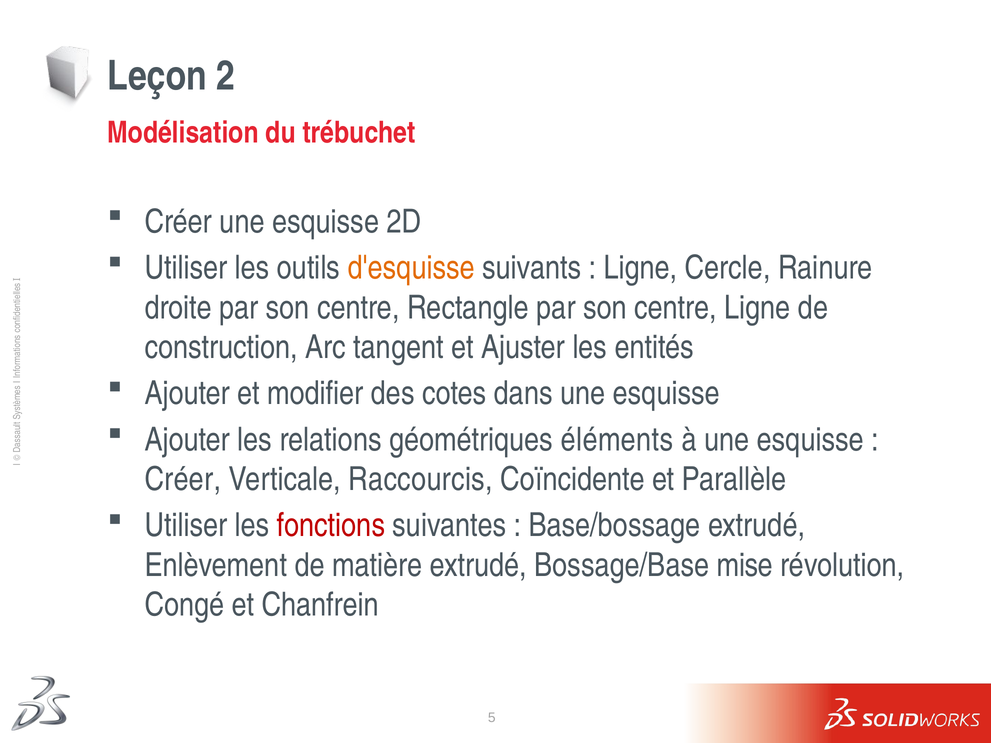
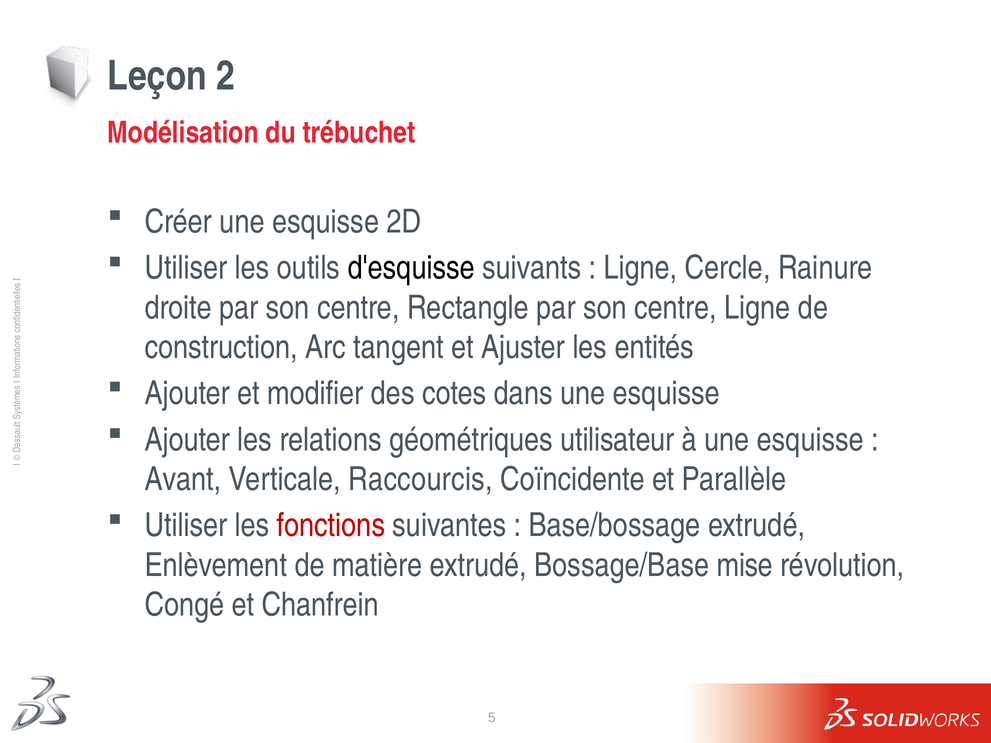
d'esquisse colour: orange -> black
éléments: éléments -> utilisateur
Créer at (183, 479): Créer -> Avant
